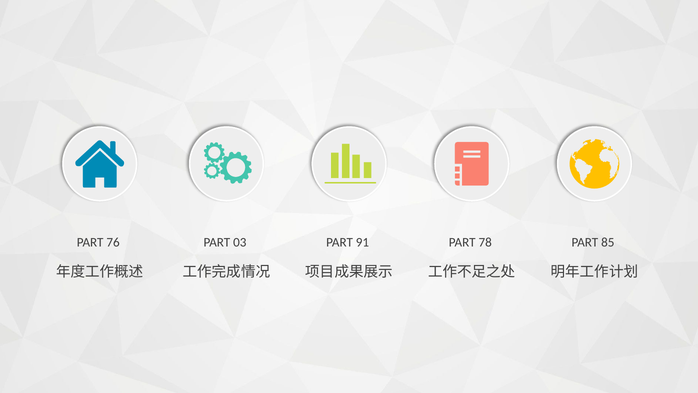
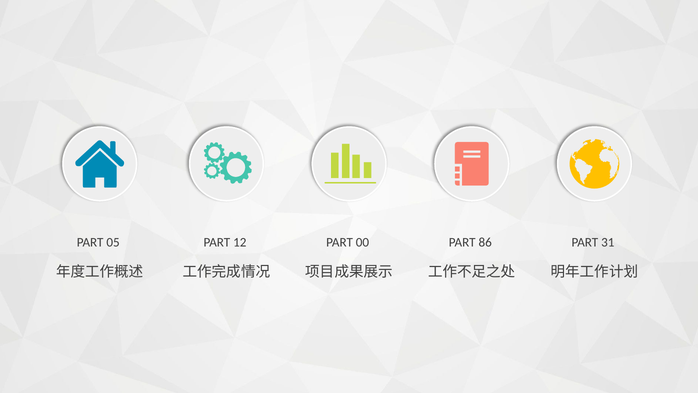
76: 76 -> 05
03: 03 -> 12
91: 91 -> 00
78: 78 -> 86
85: 85 -> 31
